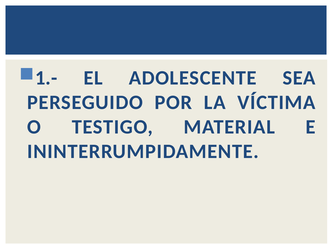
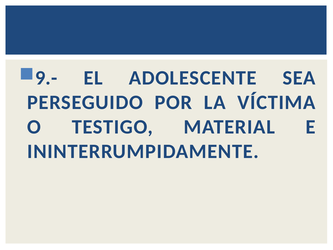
1.-: 1.- -> 9.-
